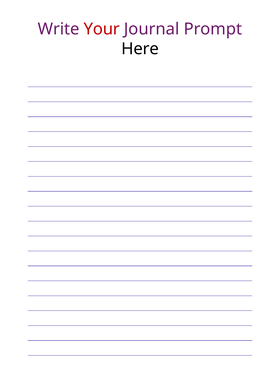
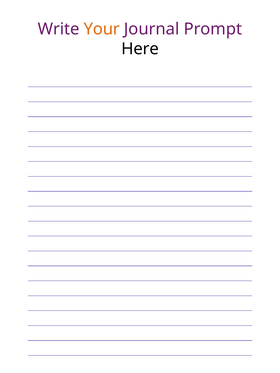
Your colour: red -> orange
